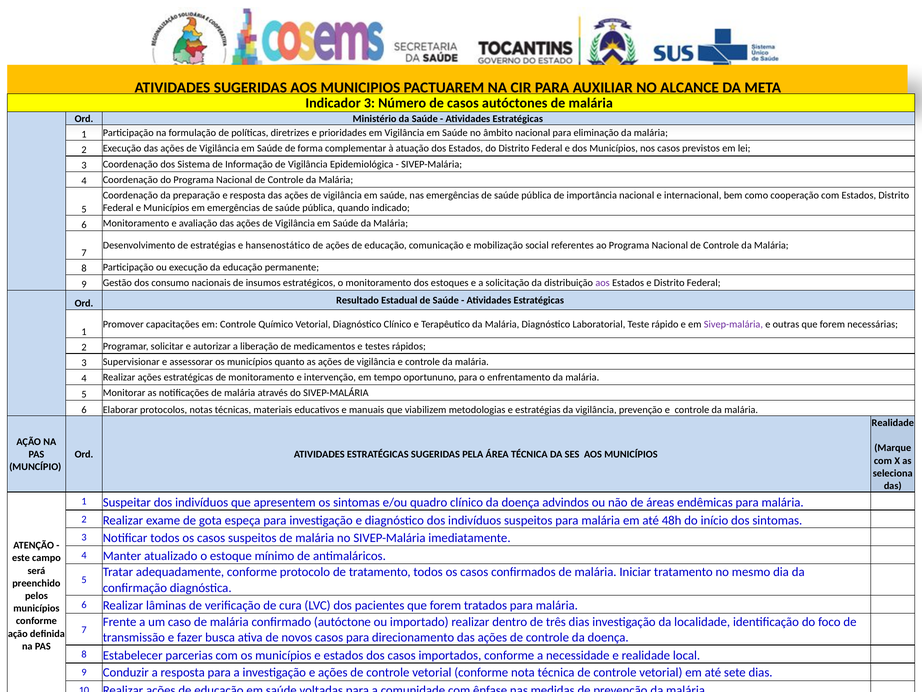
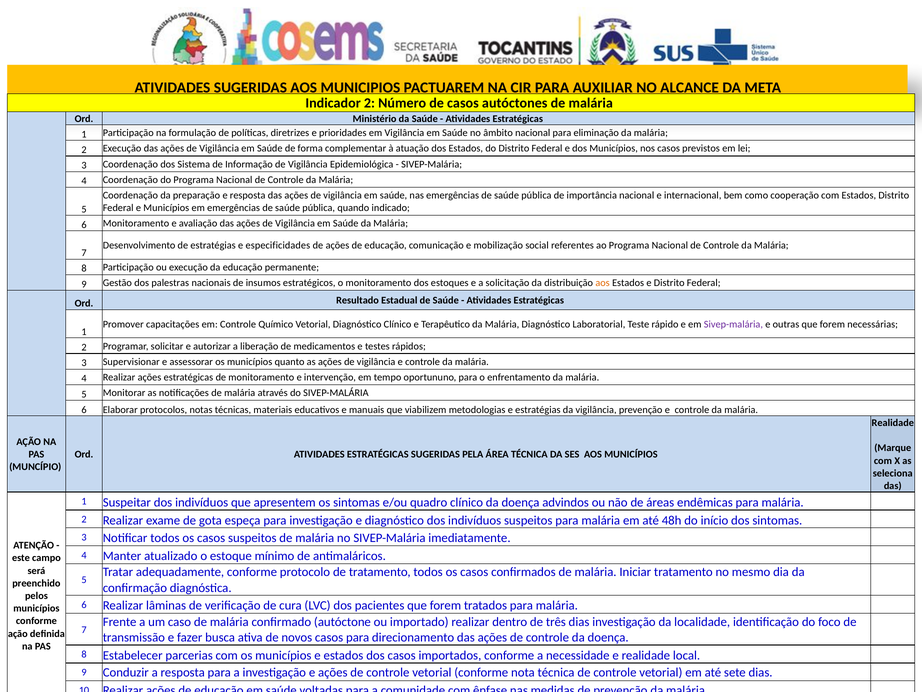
Indicador 3: 3 -> 2
hansenostático: hansenostático -> especificidades
consumo: consumo -> palestras
aos at (603, 283) colour: purple -> orange
